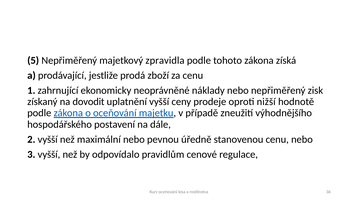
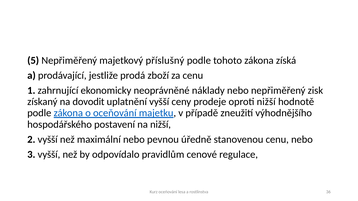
zpravidla: zpravidla -> příslušný
na dále: dále -> nižší
